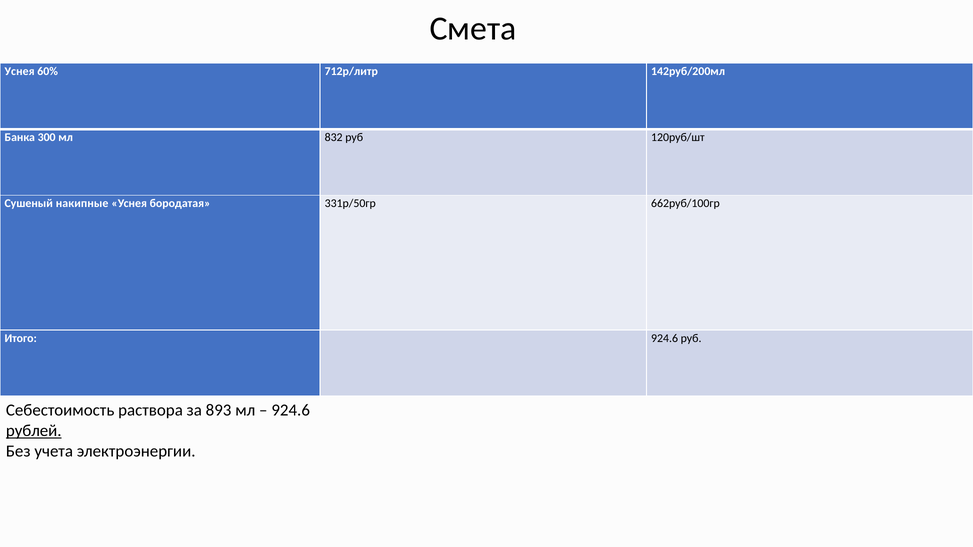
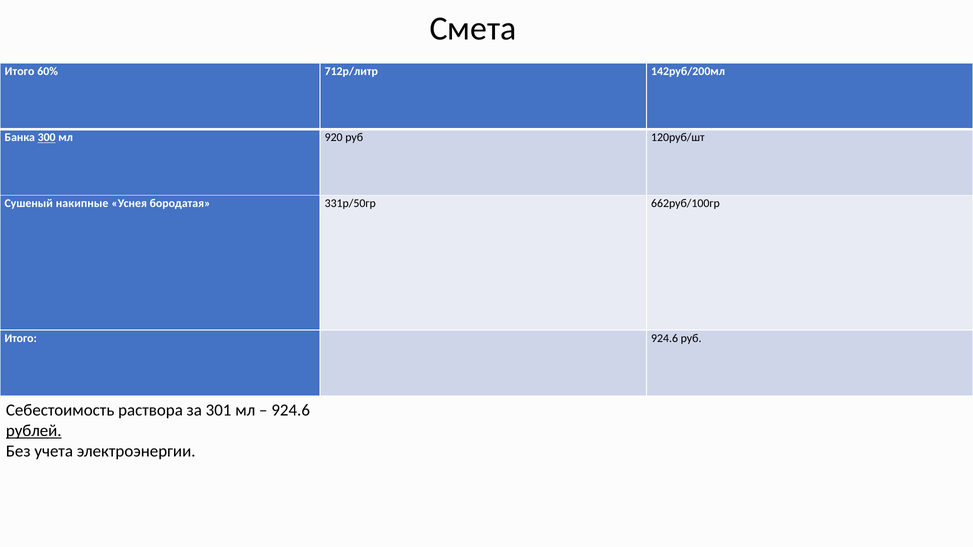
Уснея at (20, 72): Уснея -> Итого
300 underline: none -> present
832: 832 -> 920
893: 893 -> 301
